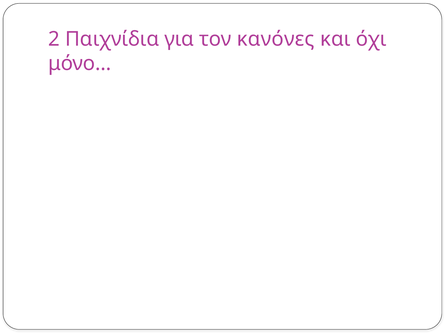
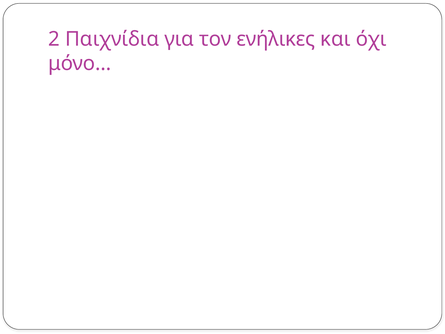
κανόνες: κανόνες -> ενήλικες
